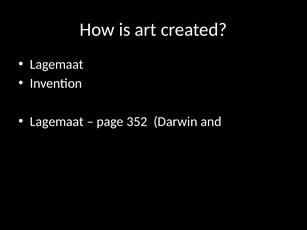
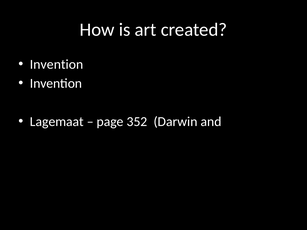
Lagemaat at (57, 64): Lagemaat -> Invention
